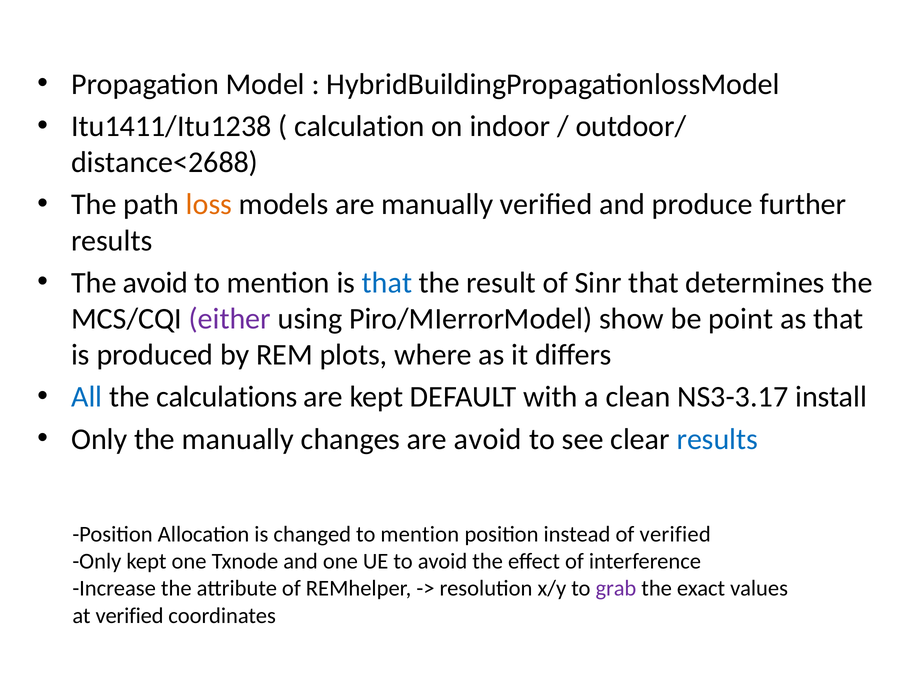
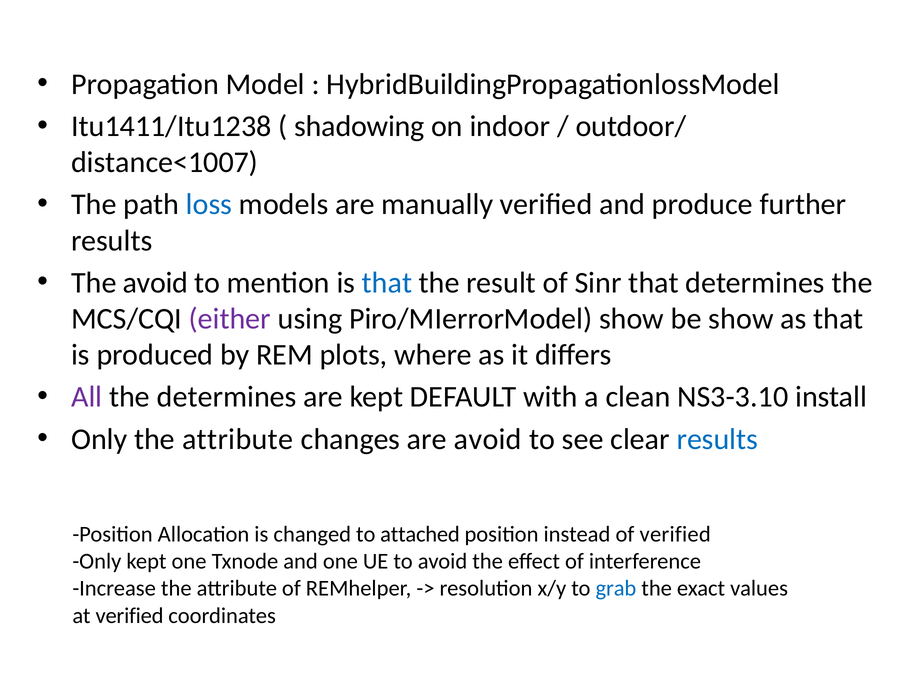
calculation: calculation -> shadowing
distance<2688: distance<2688 -> distance<1007
loss colour: orange -> blue
be point: point -> show
All colour: blue -> purple
the calculations: calculations -> determines
NS3-3.17: NS3-3.17 -> NS3-3.10
Only the manually: manually -> attribute
changed to mention: mention -> attached
grab colour: purple -> blue
